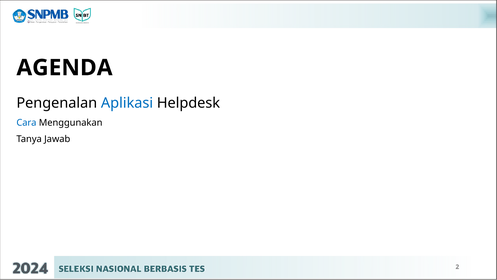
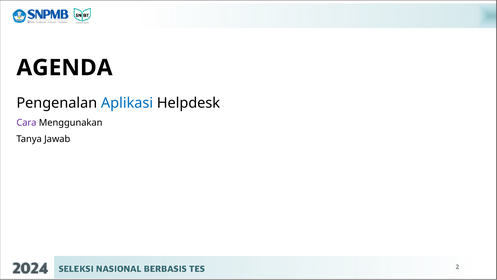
Cara colour: blue -> purple
